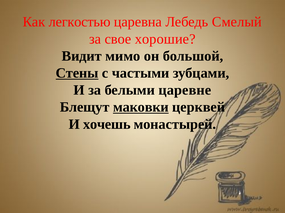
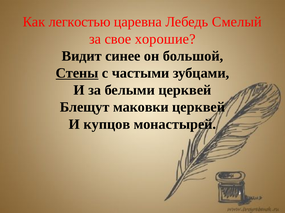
мимо: мимо -> синее
белыми царевне: царевне -> церквей
маковки underline: present -> none
хочешь: хочешь -> купцов
